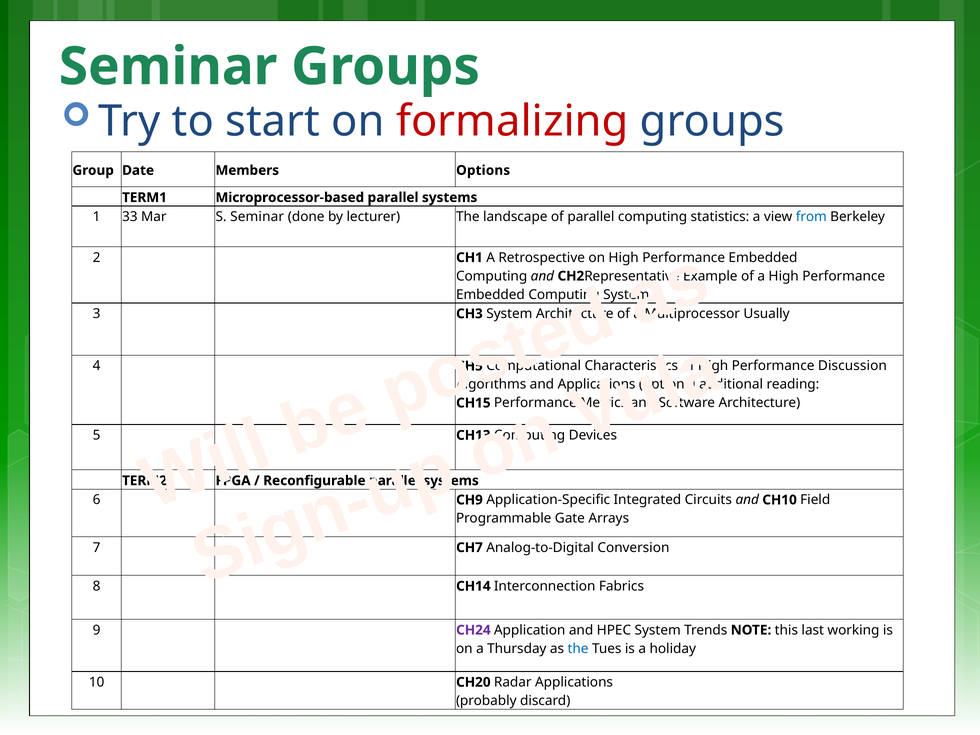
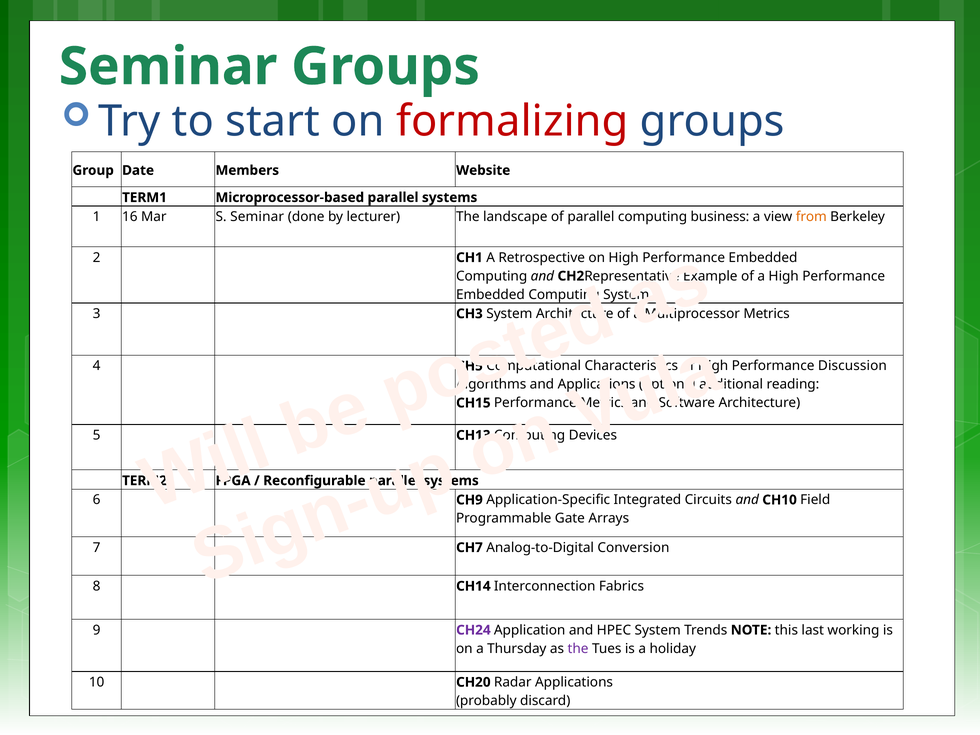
Options: Options -> Website
33: 33 -> 16
statistics: statistics -> business
from colour: blue -> orange
Usually at (767, 314): Usually -> Metrics
the at (578, 649) colour: blue -> purple
